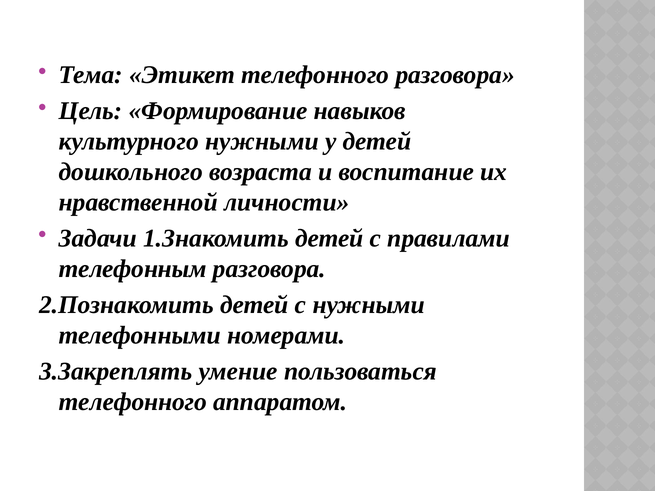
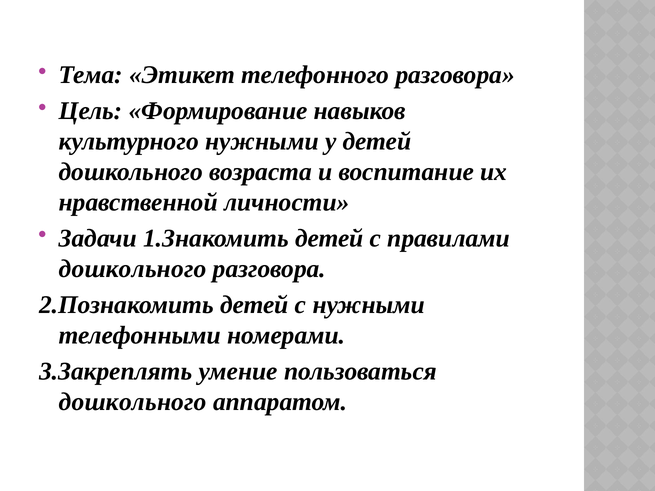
телефонным at (133, 269): телефонным -> дошкольного
телефонного at (133, 402): телефонного -> дошкольного
